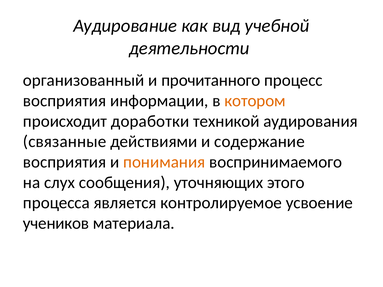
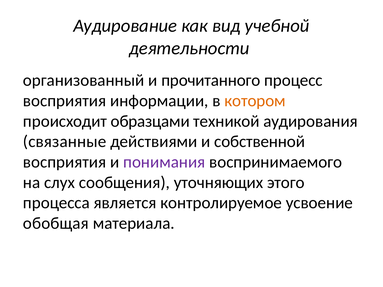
доработки: доработки -> образцами
содержание: содержание -> собственной
понимания colour: orange -> purple
учеников: учеников -> обобщая
